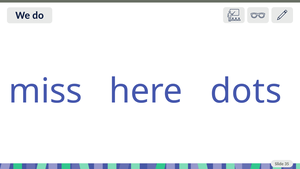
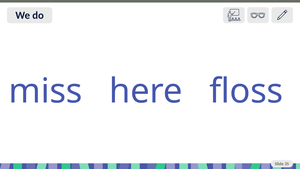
dots: dots -> floss
